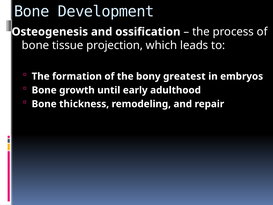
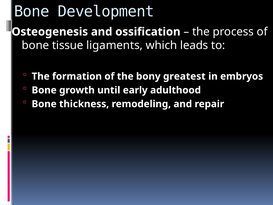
projection: projection -> ligaments
